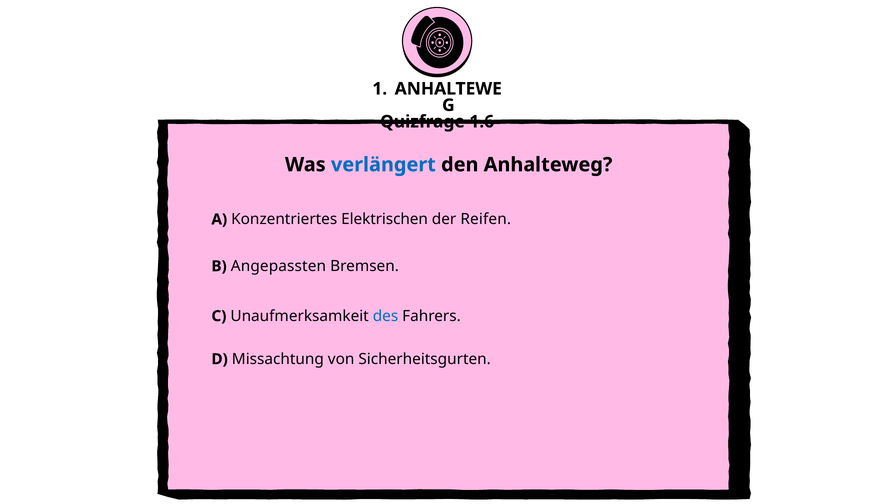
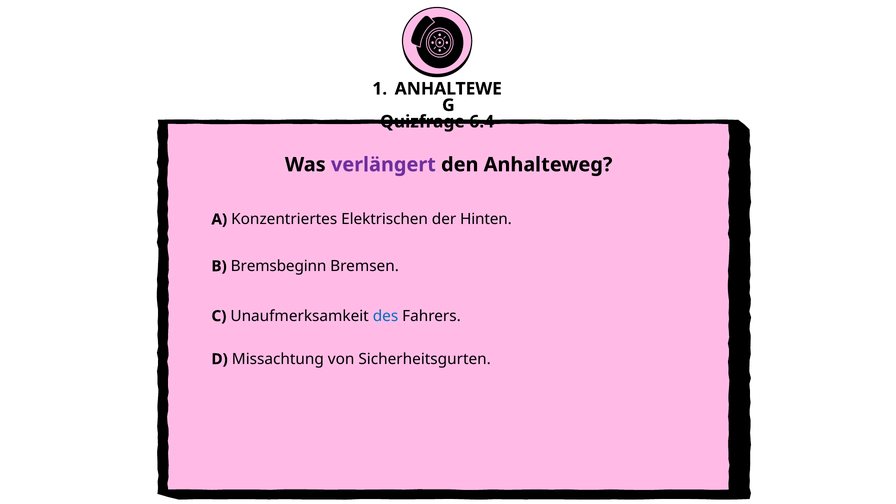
1.6: 1.6 -> 6.4
verlängert colour: blue -> purple
Reifen: Reifen -> Hinten
Angepassten: Angepassten -> Bremsbeginn
